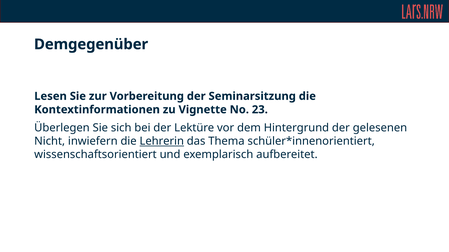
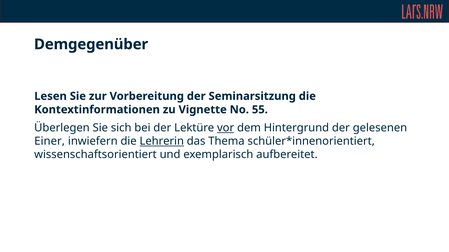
23: 23 -> 55
vor underline: none -> present
Nicht: Nicht -> Einer
